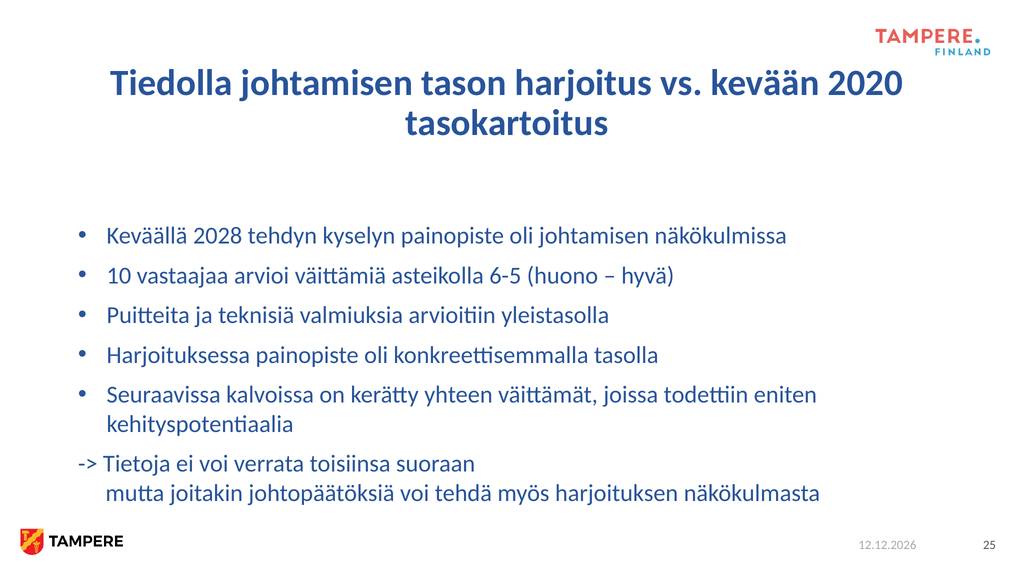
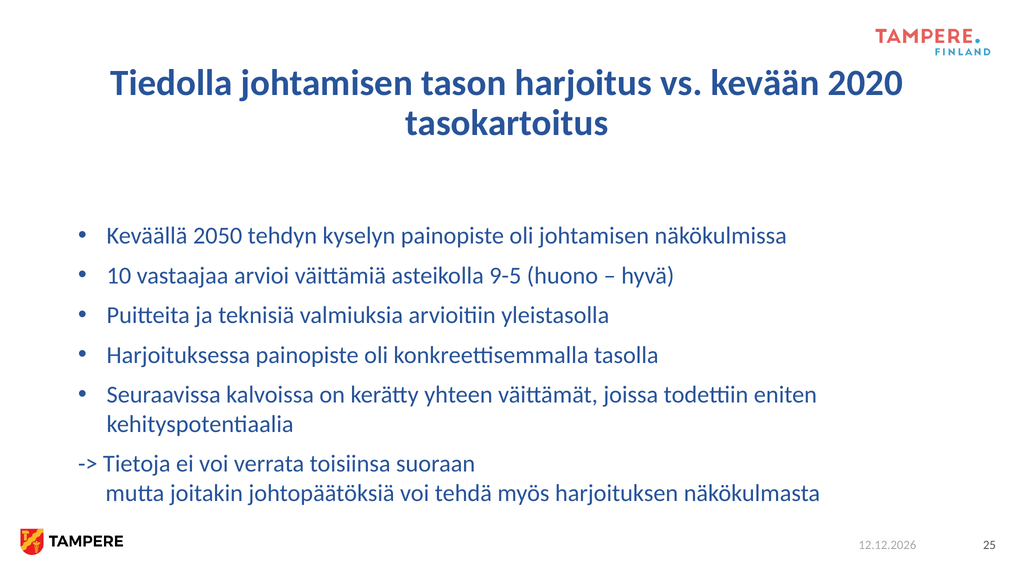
2028: 2028 -> 2050
6-5: 6-5 -> 9-5
